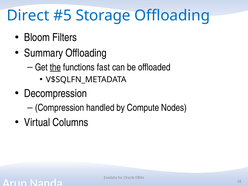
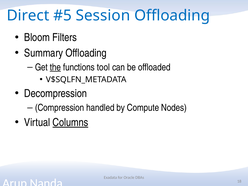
Storage: Storage -> Session
fast: fast -> tool
Columns underline: none -> present
